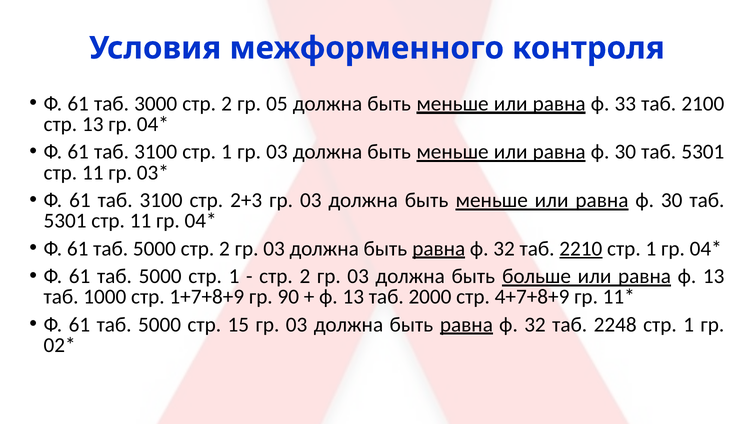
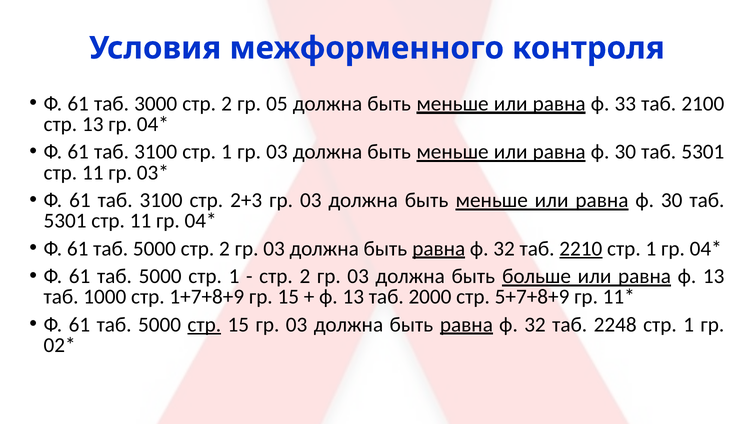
гр 90: 90 -> 15
4+7+8+9: 4+7+8+9 -> 5+7+8+9
стр at (204, 325) underline: none -> present
